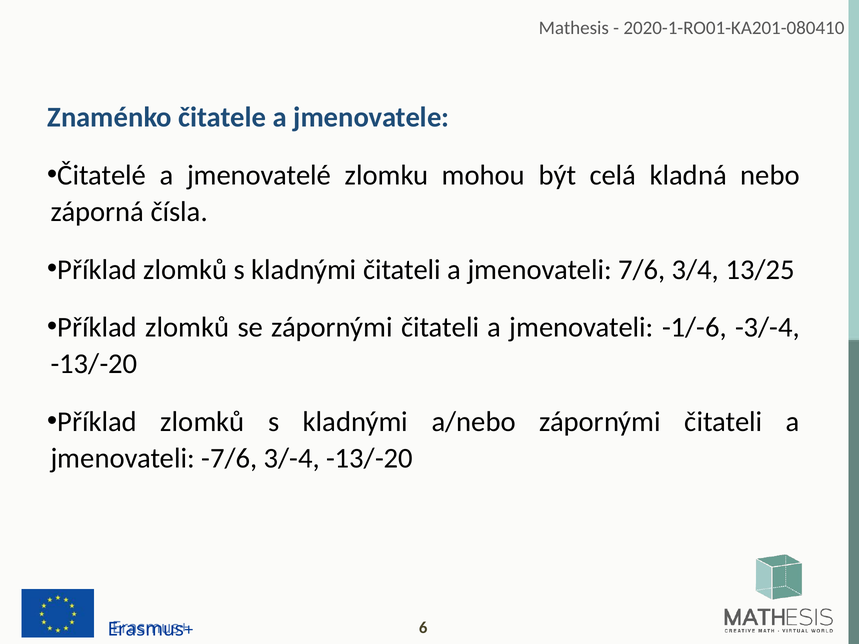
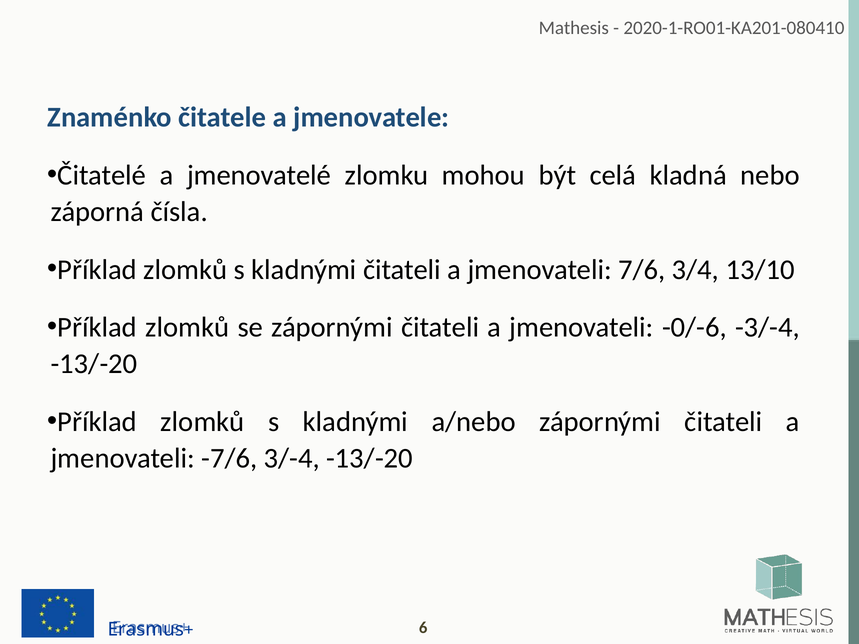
13/25: 13/25 -> 13/10
-1/-6: -1/-6 -> -0/-6
